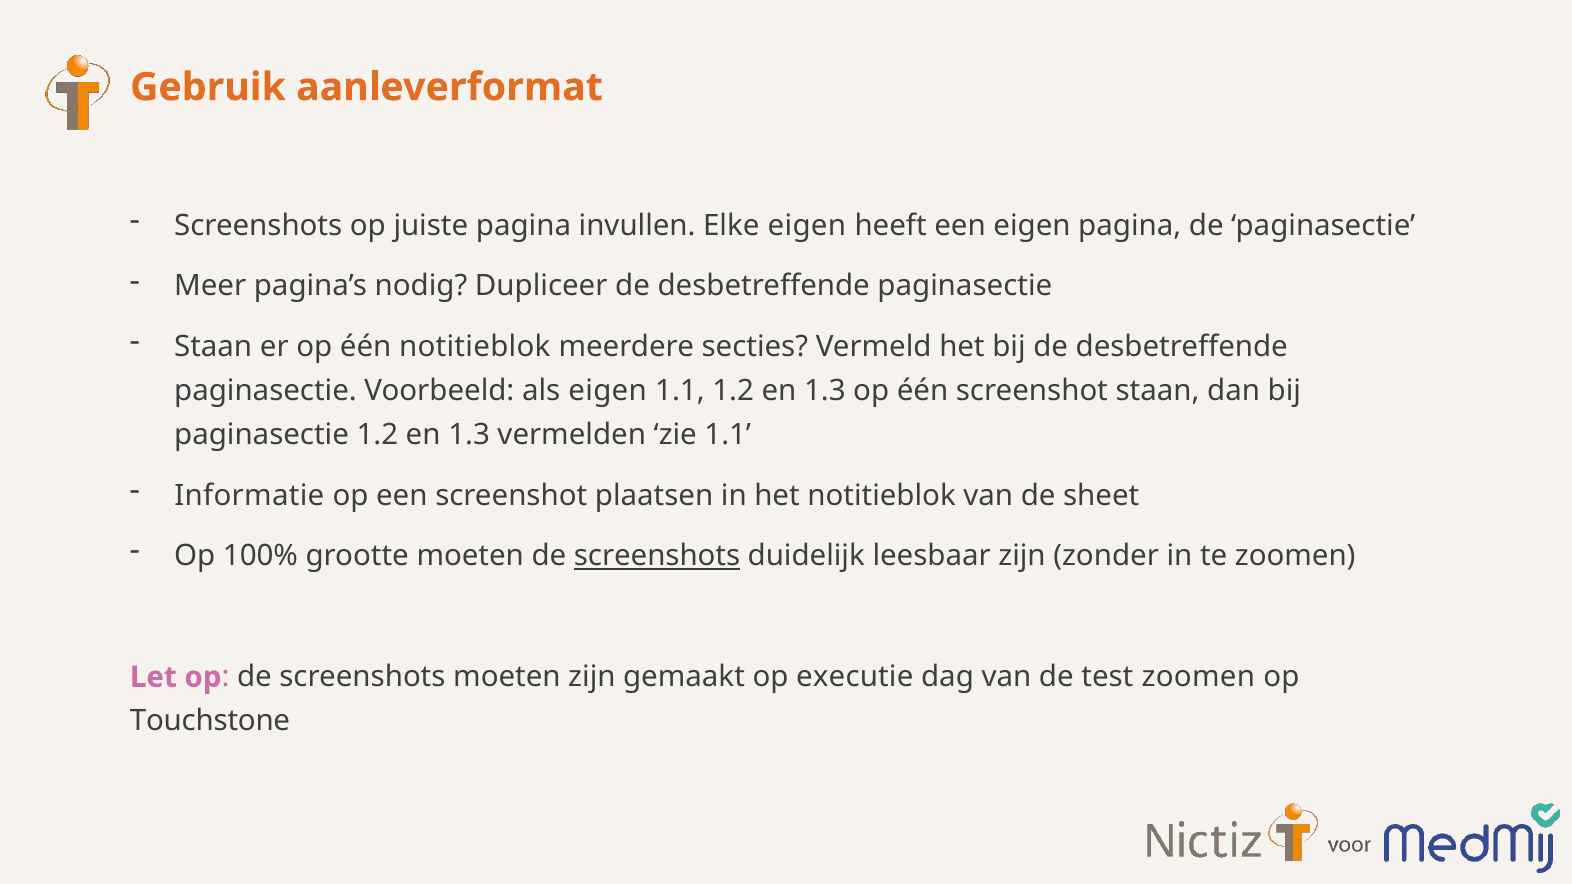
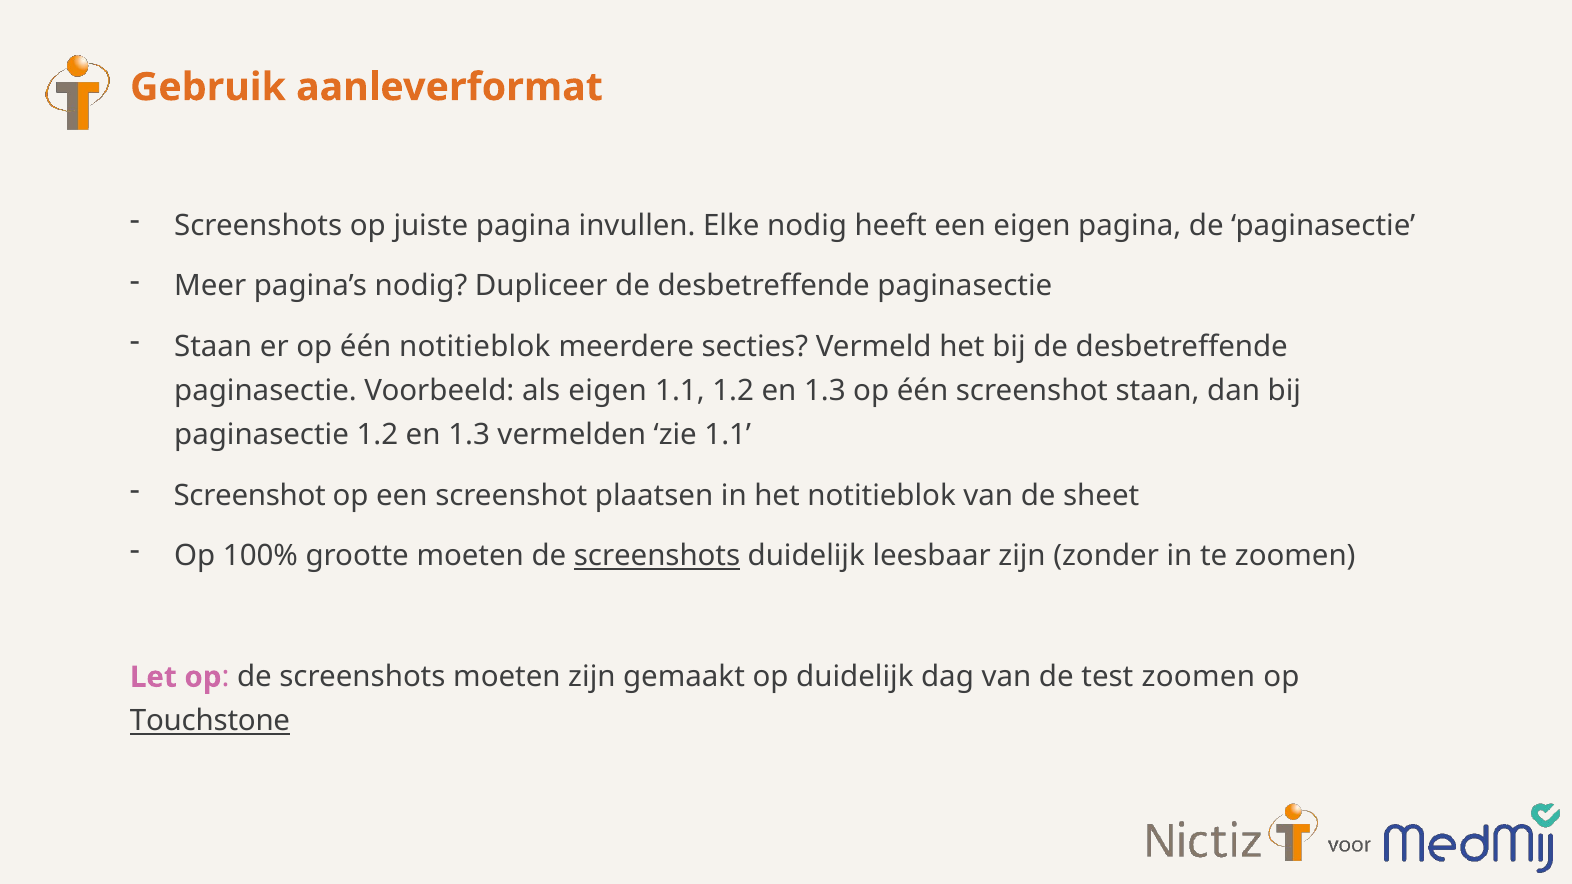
Elke eigen: eigen -> nodig
Informatie at (249, 496): Informatie -> Screenshot
op executie: executie -> duidelijk
Touchstone underline: none -> present
